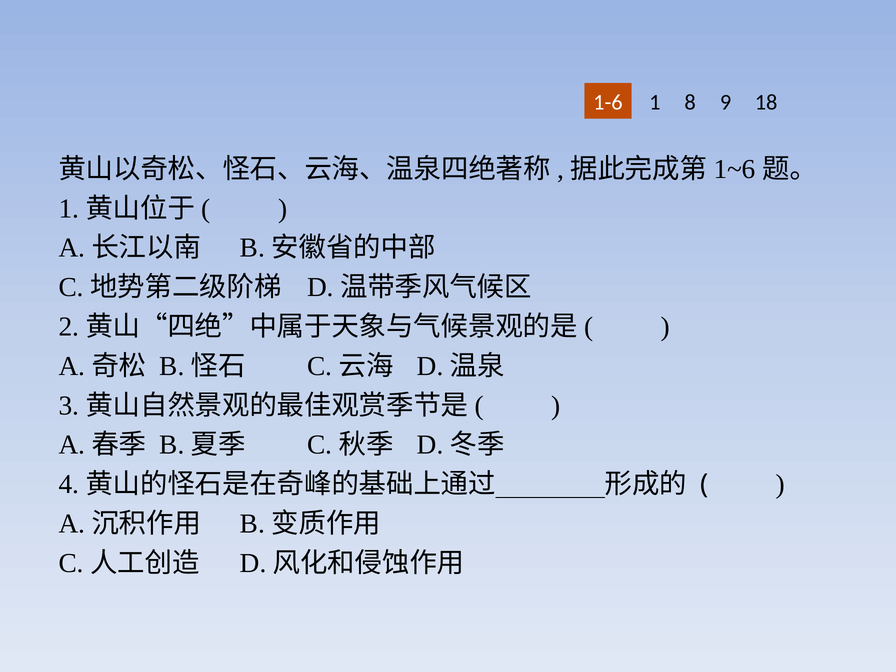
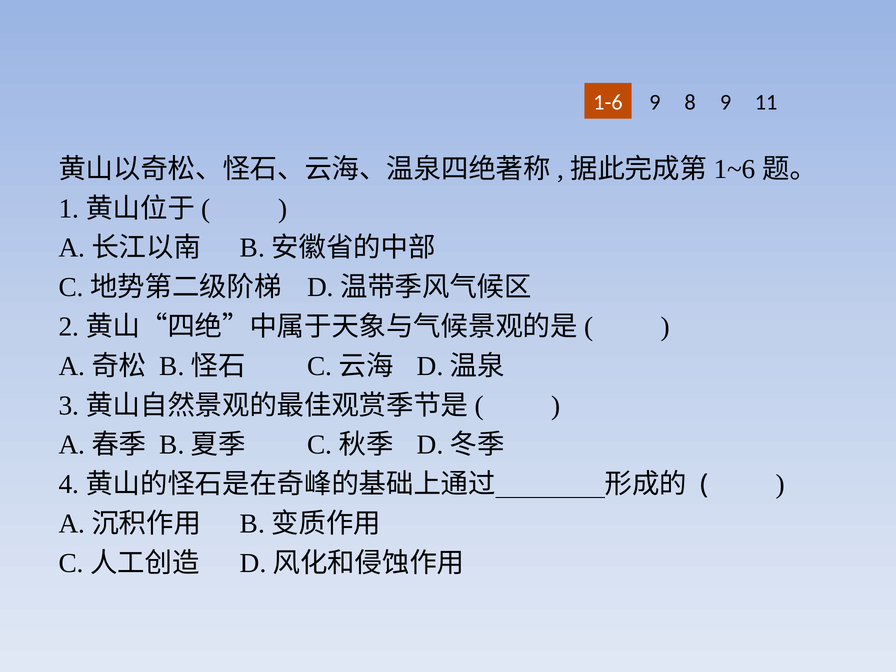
1-6 1: 1 -> 9
18: 18 -> 11
